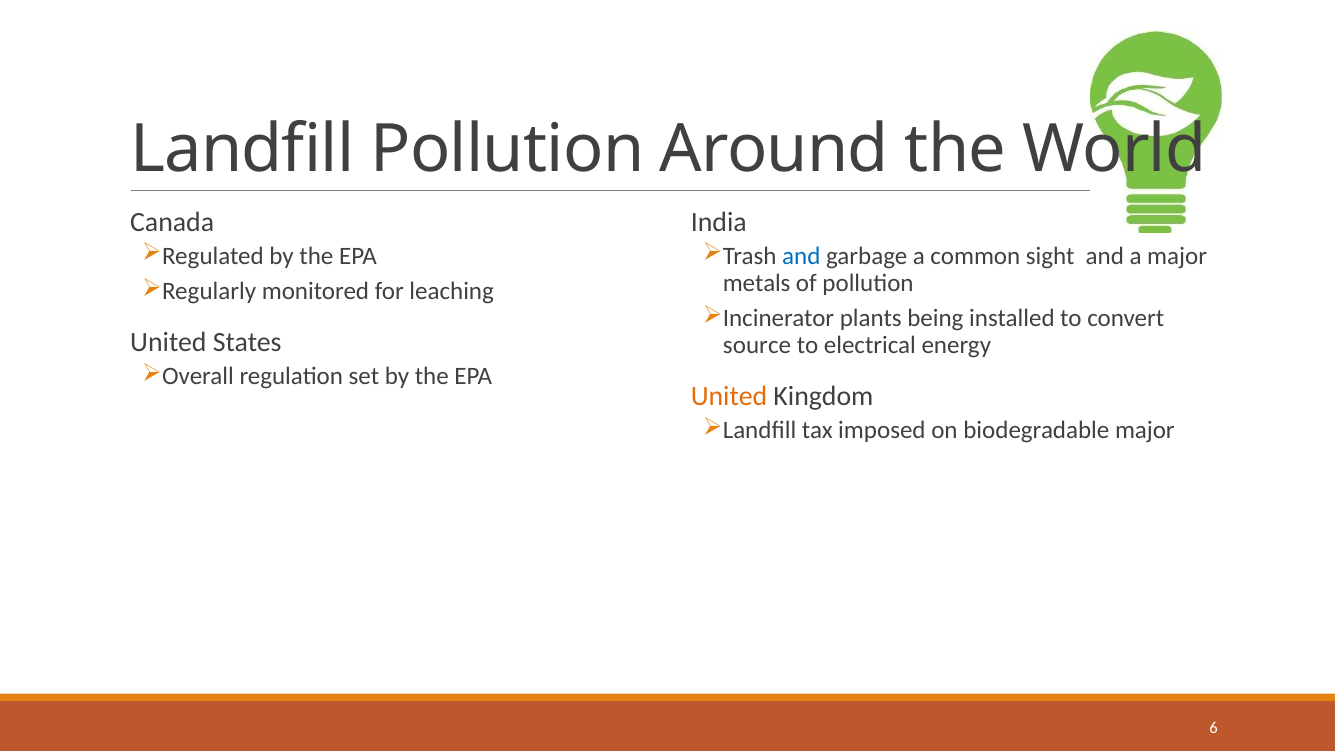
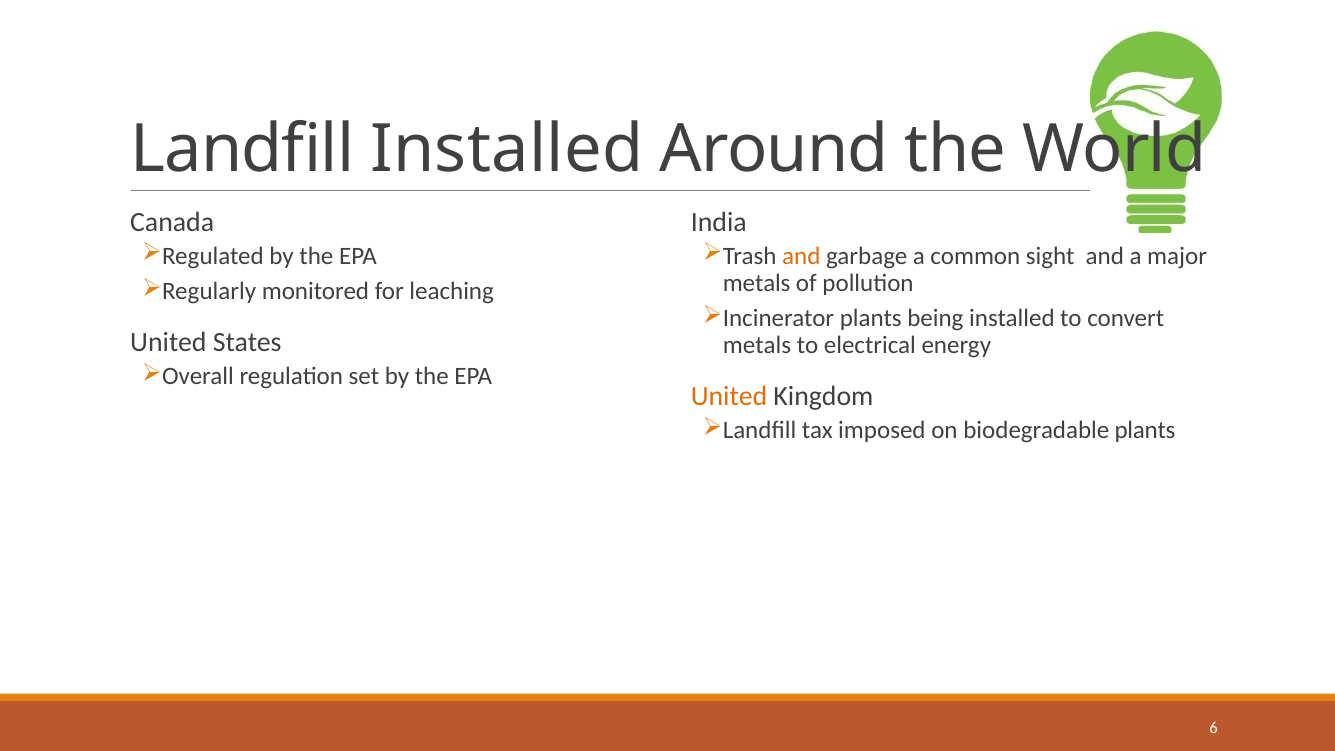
Landfill Pollution: Pollution -> Installed
and at (801, 256) colour: blue -> orange
source at (757, 346): source -> metals
biodegradable major: major -> plants
